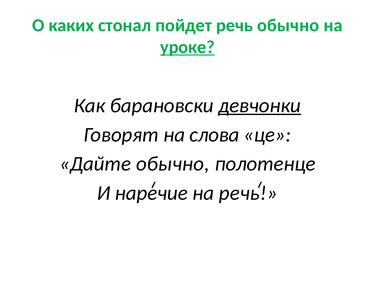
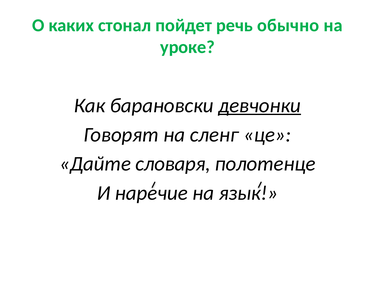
уроке underline: present -> none
слова: слова -> сленг
Дайте обычно: обычно -> словаря
на речь: речь -> язык
